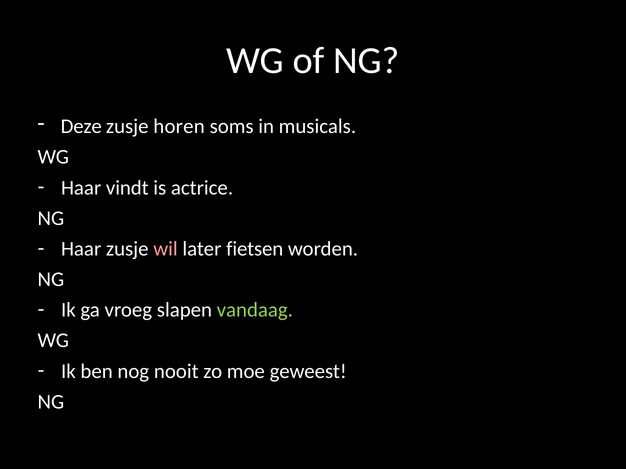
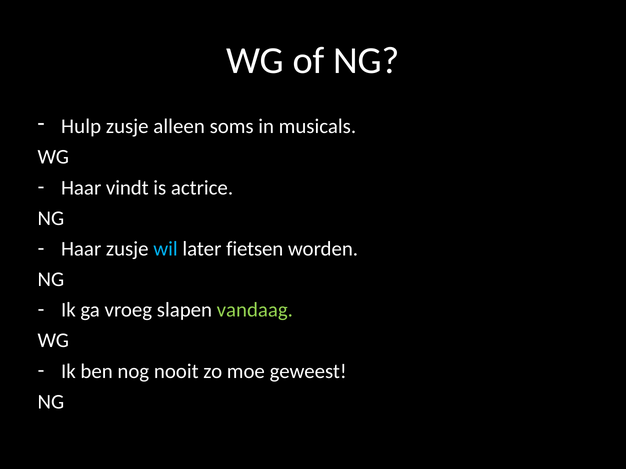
Deze: Deze -> Hulp
horen: horen -> alleen
wil colour: pink -> light blue
